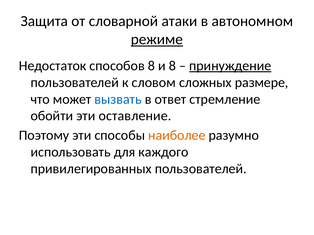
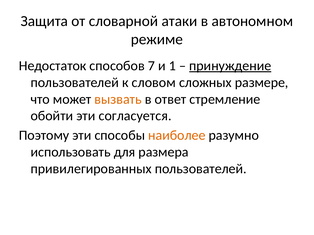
режиме underline: present -> none
способов 8: 8 -> 7
и 8: 8 -> 1
вызвать colour: blue -> orange
оставление: оставление -> согласуется
каждого: каждого -> размера
